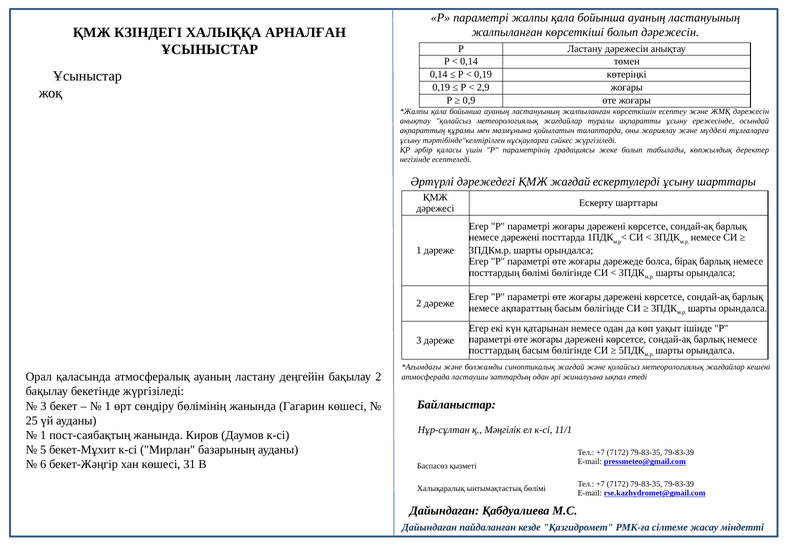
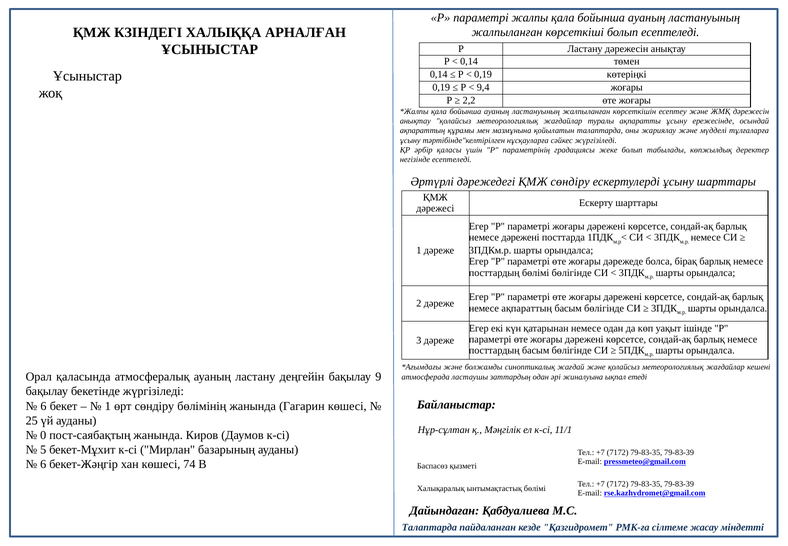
болып дәрежесін: дәрежесін -> есептеледі
2,9: 2,9 -> 9,4
0,9: 0,9 -> 2,2
ҚМЖ жағдай: жағдай -> сөндіру
бақылау 2: 2 -> 9
3 at (43, 406): 3 -> 6
1 at (43, 435): 1 -> 0
31: 31 -> 74
Дайындаған at (429, 527): Дайындаған -> Талаптарда
